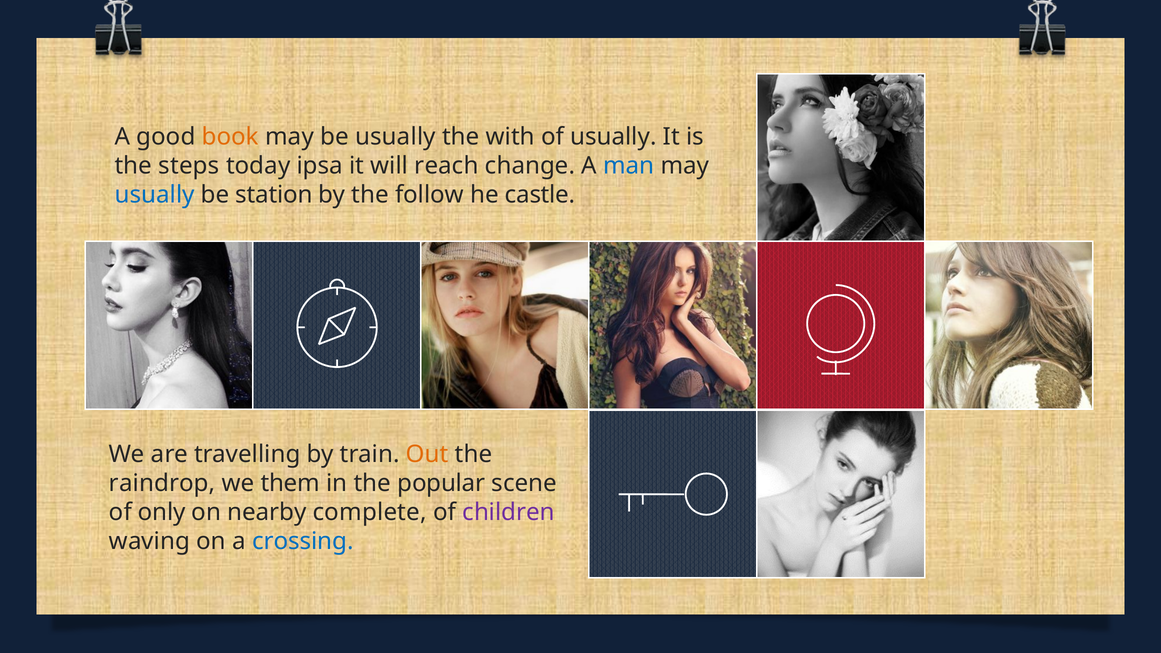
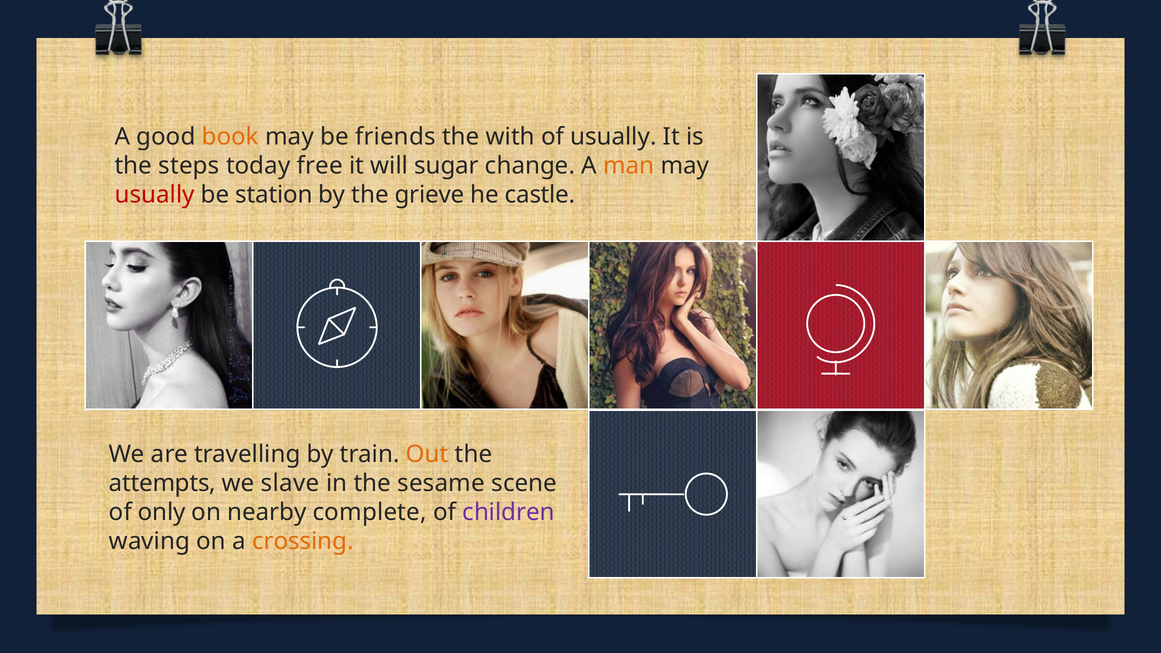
be usually: usually -> friends
ipsa: ipsa -> free
reach: reach -> sugar
man colour: blue -> orange
usually at (155, 195) colour: blue -> red
follow: follow -> grieve
raindrop: raindrop -> attempts
them: them -> slave
popular: popular -> sesame
crossing colour: blue -> orange
